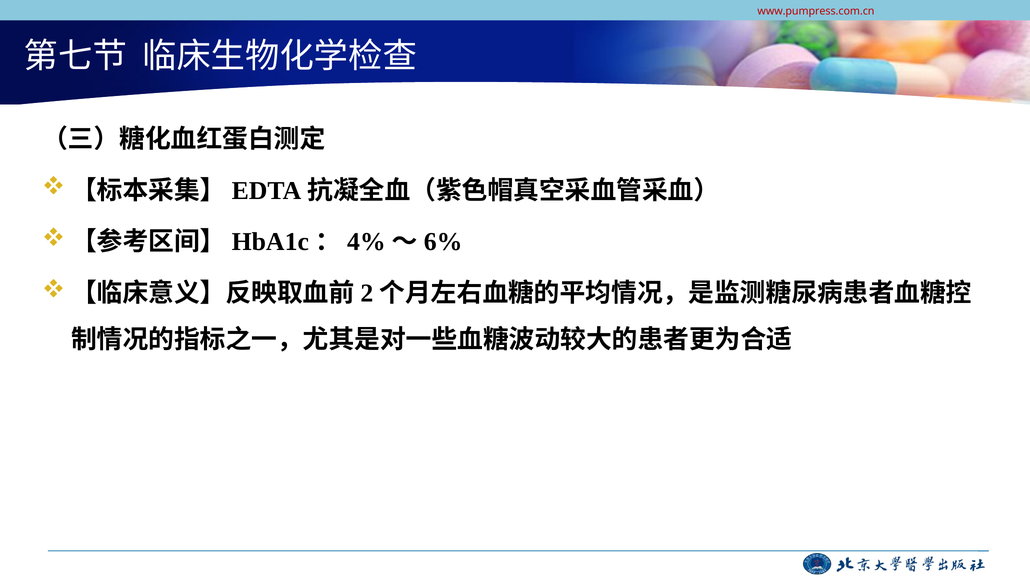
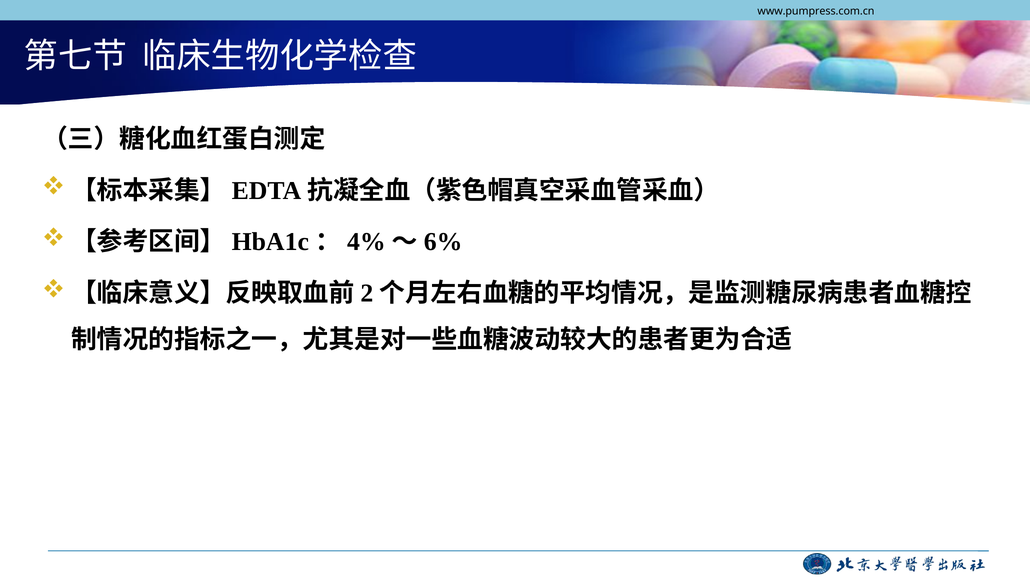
www.pumpress.com.cn colour: red -> black
